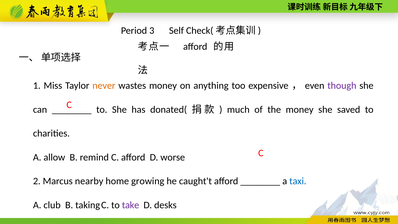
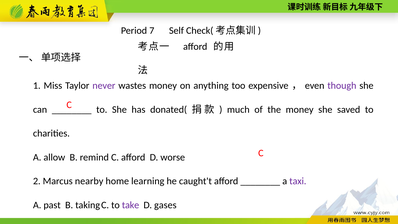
3: 3 -> 7
never colour: orange -> purple
growing: growing -> learning
taxi colour: blue -> purple
club: club -> past
desks: desks -> gases
